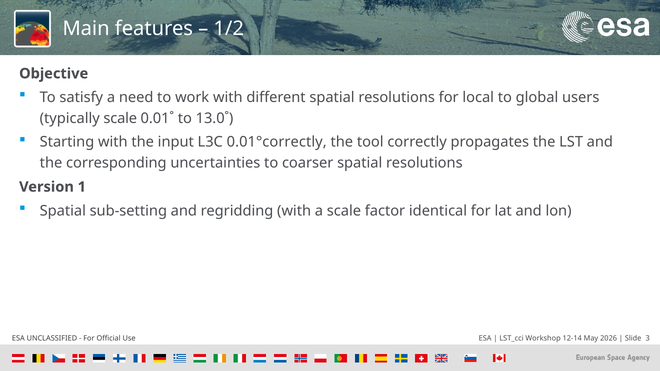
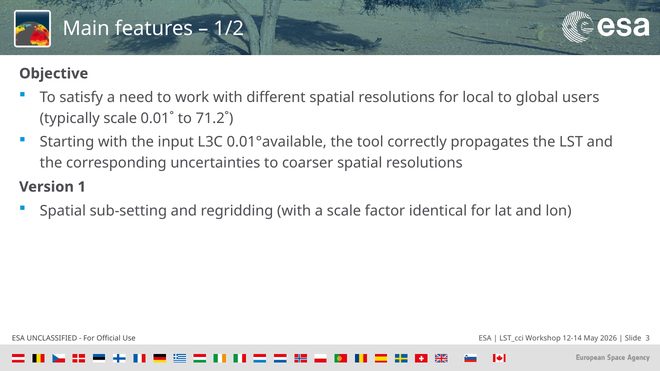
13.0˚: 13.0˚ -> 71.2˚
0.01°correctly: 0.01°correctly -> 0.01°available
